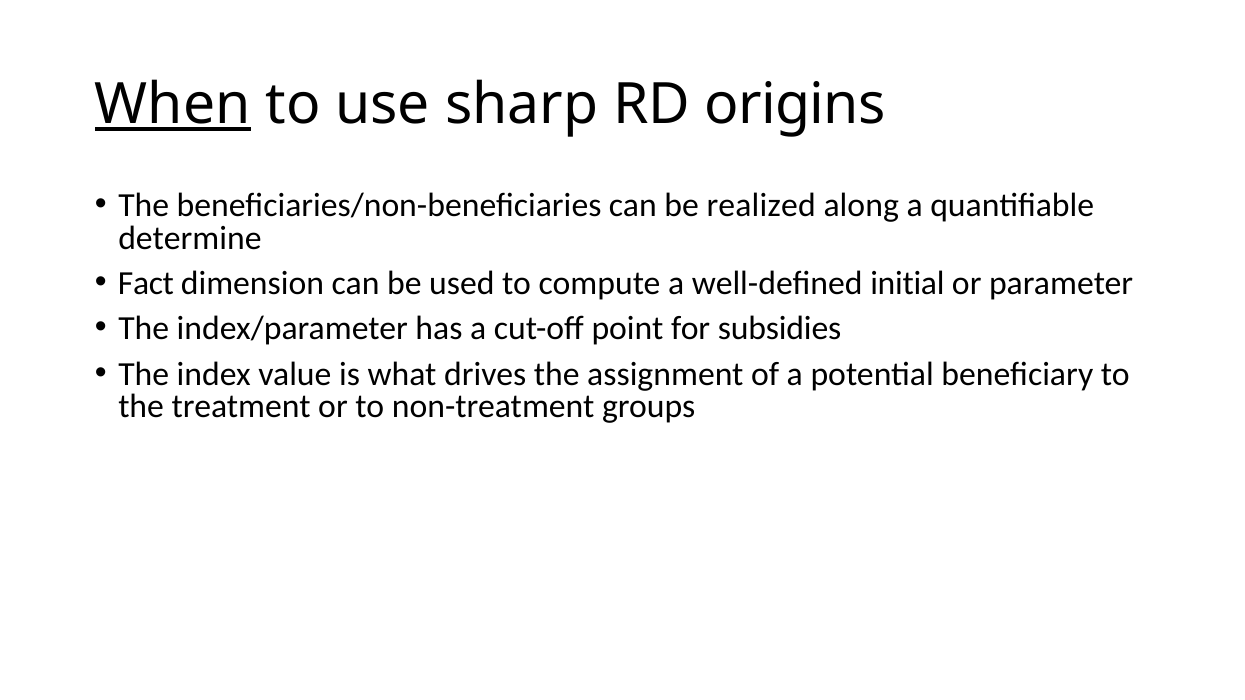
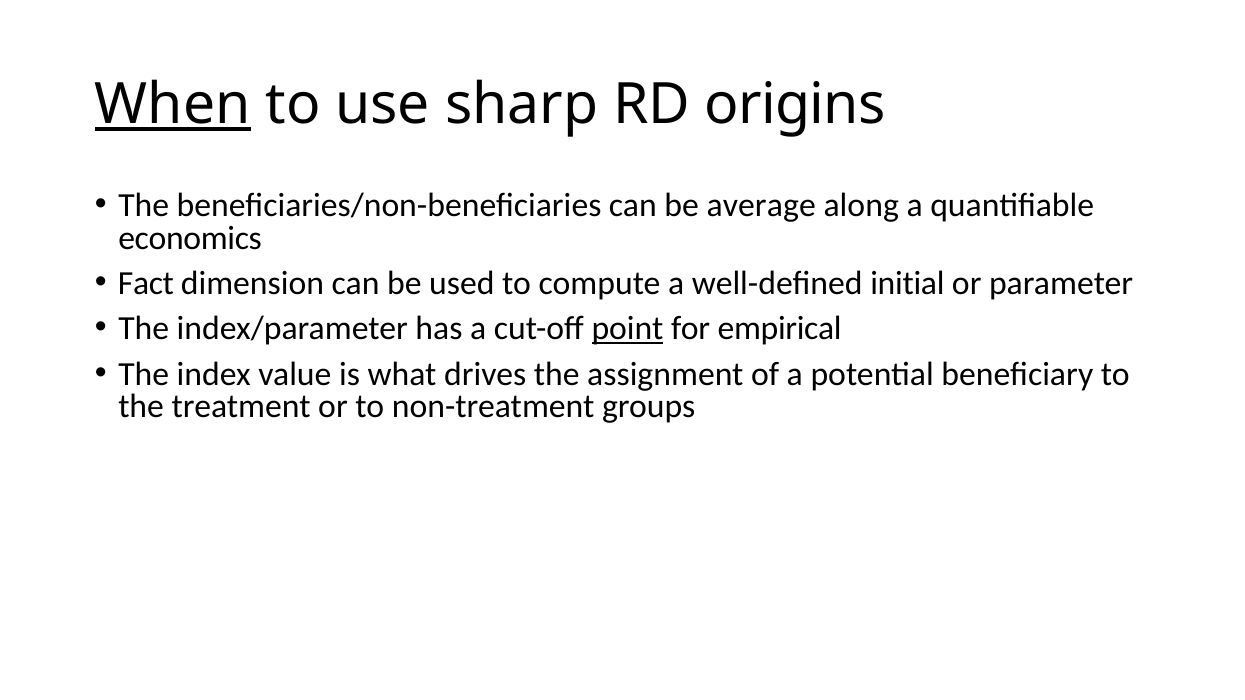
realized: realized -> average
determine: determine -> economics
point underline: none -> present
subsidies: subsidies -> empirical
